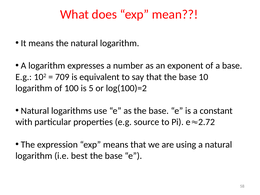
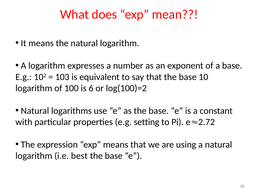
709: 709 -> 103
5: 5 -> 6
source: source -> setting
